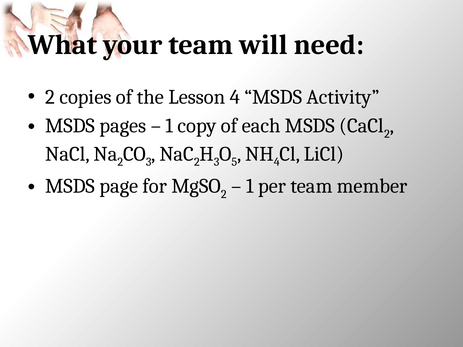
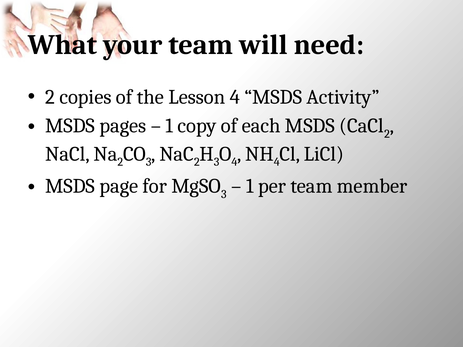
5 at (234, 162): 5 -> 4
2 at (224, 194): 2 -> 3
